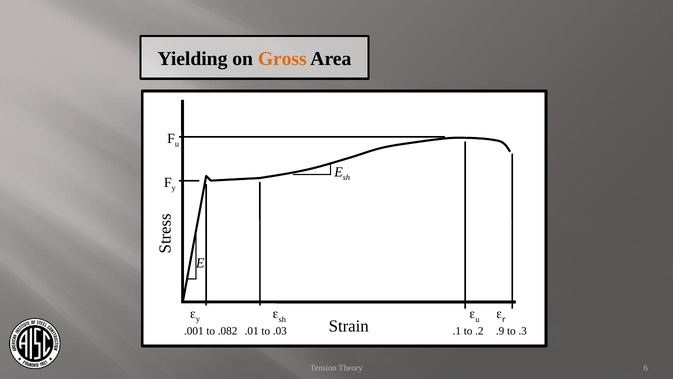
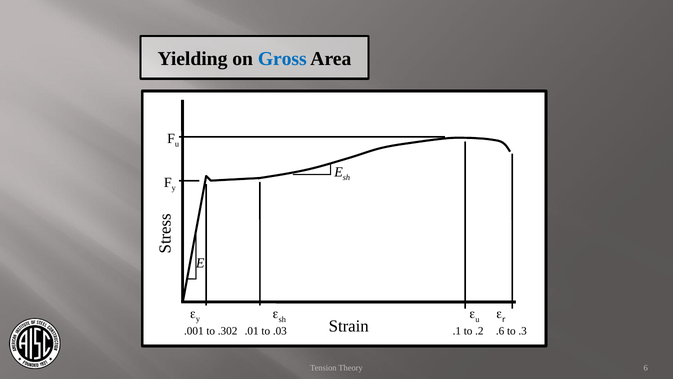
Gross colour: orange -> blue
.082: .082 -> .302
.9: .9 -> .6
